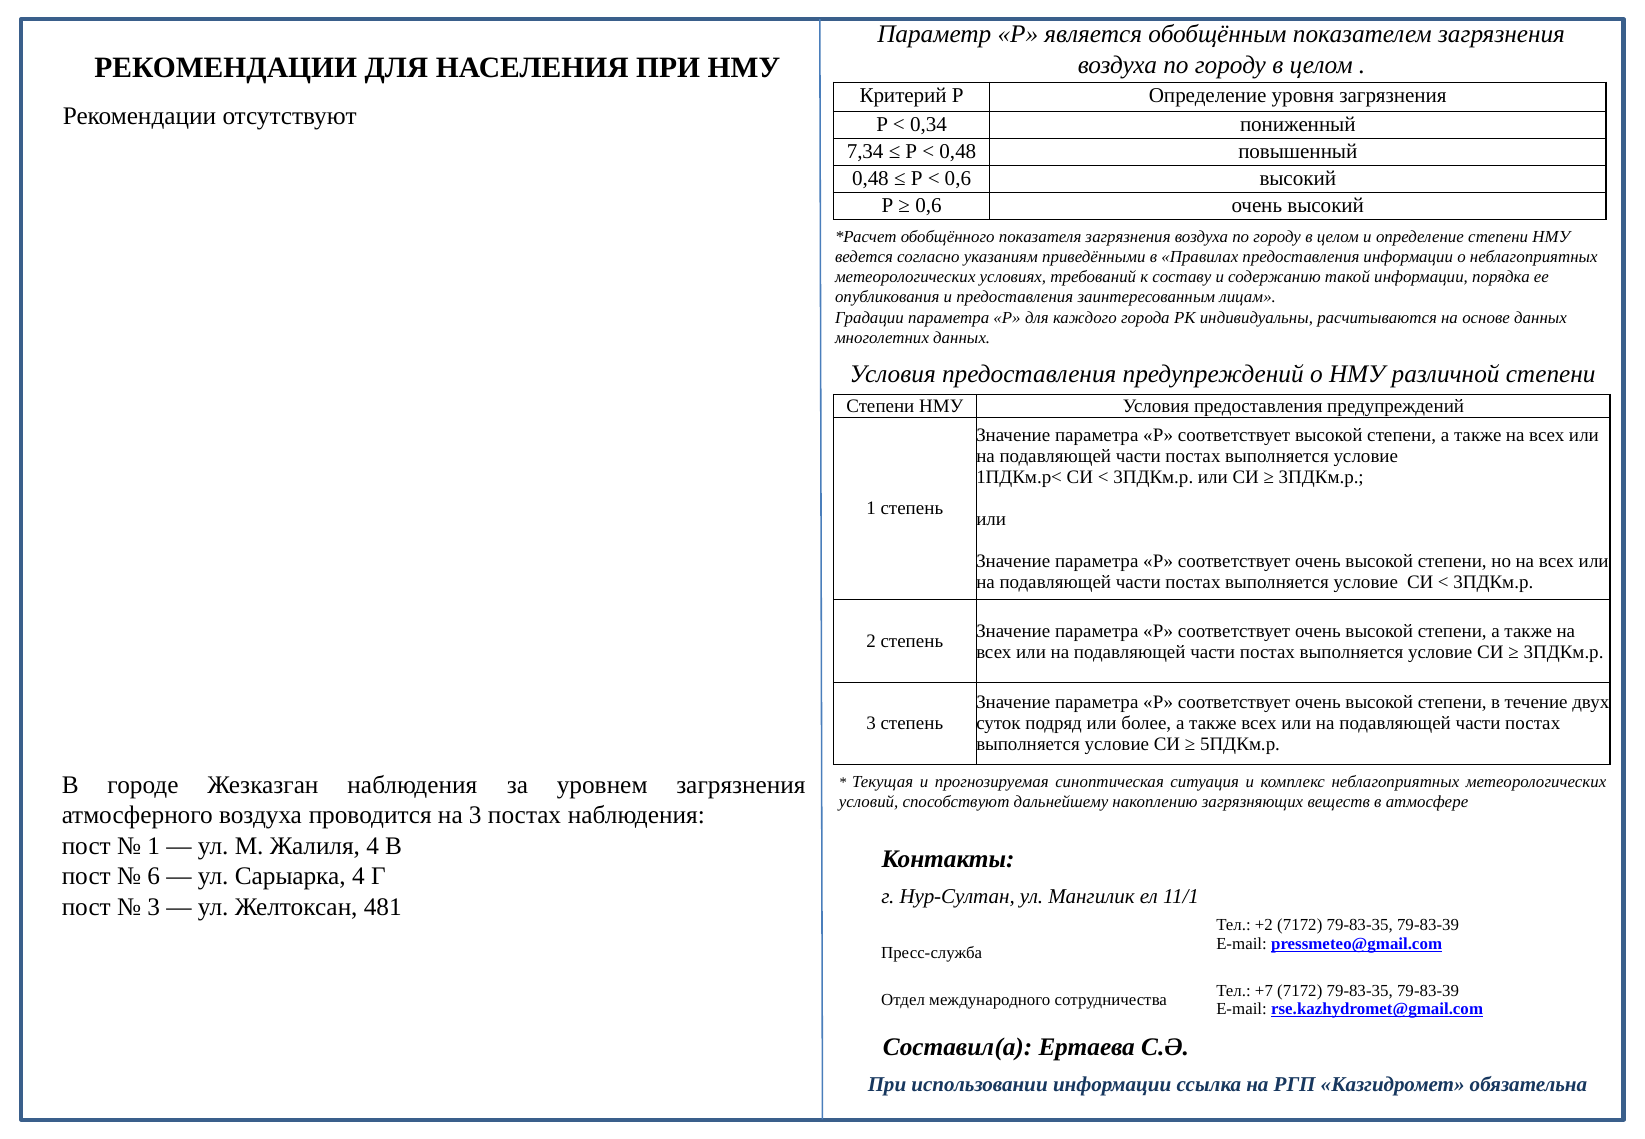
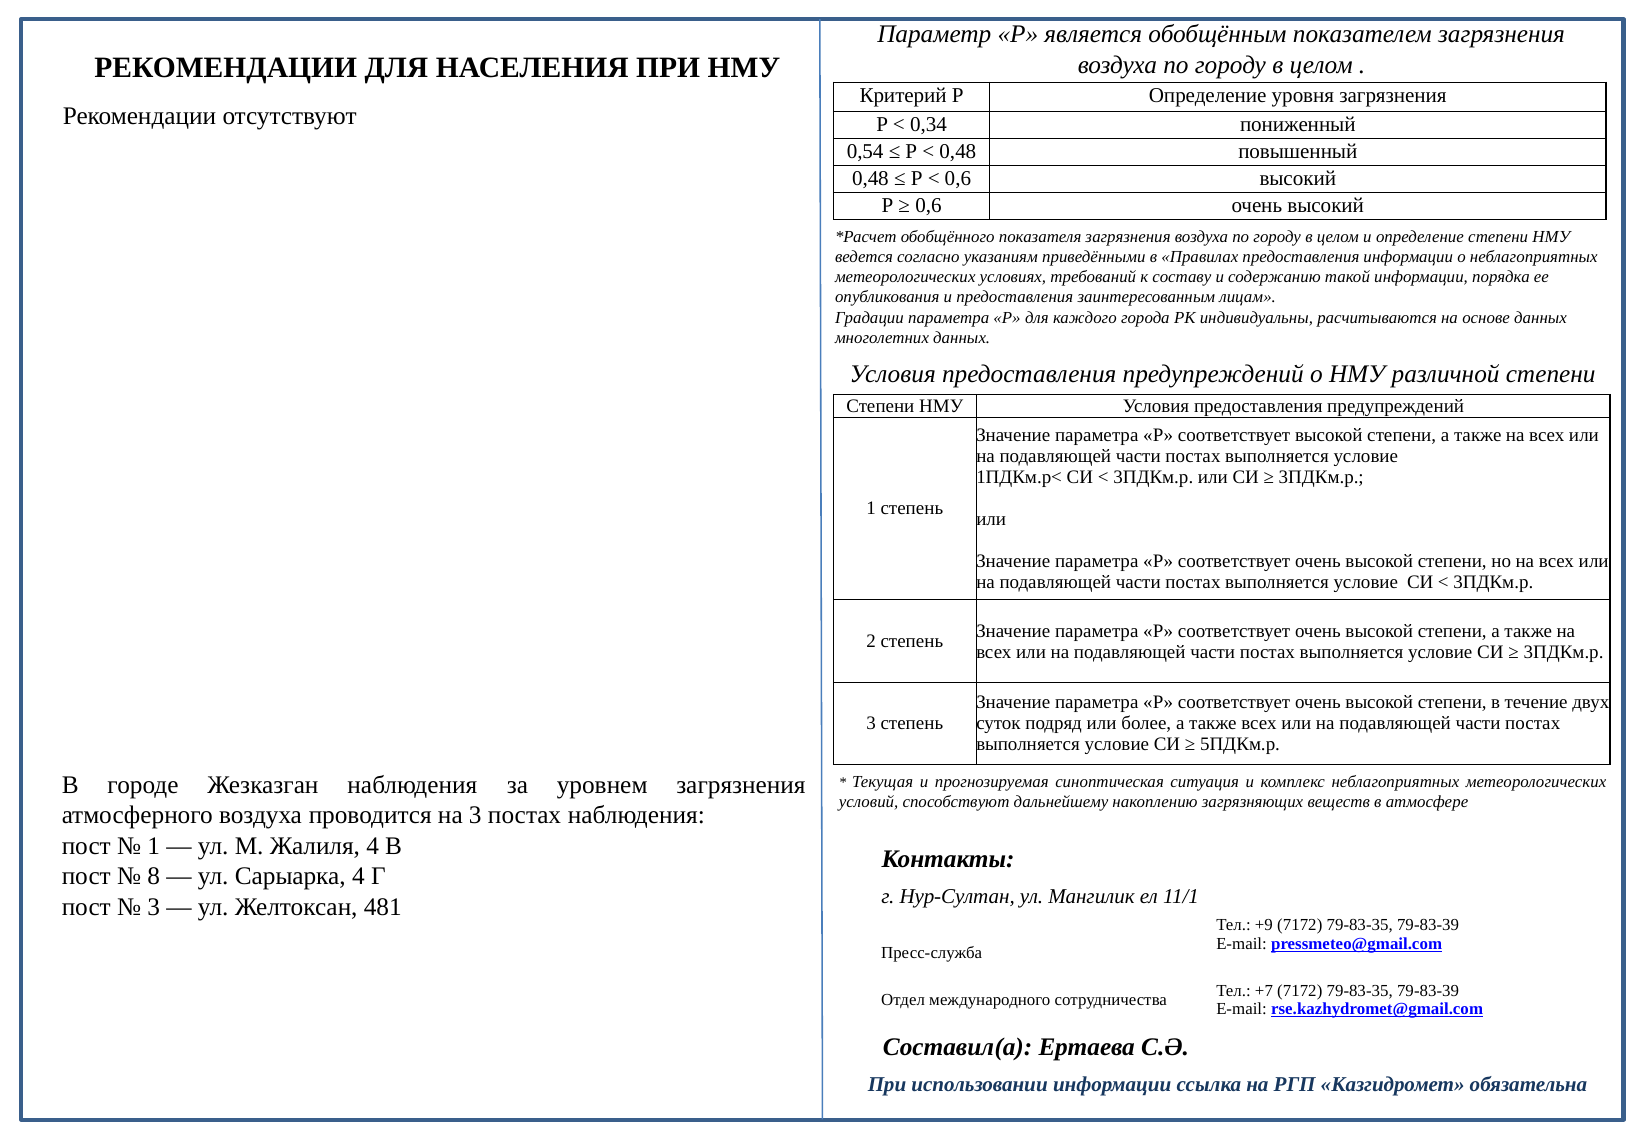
7,34: 7,34 -> 0,54
6: 6 -> 8
+2: +2 -> +9
